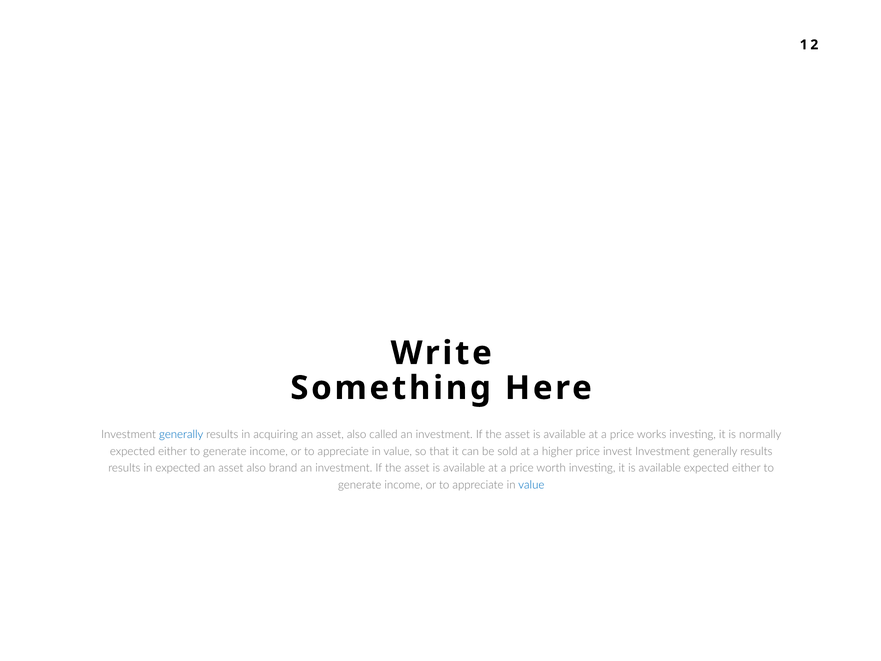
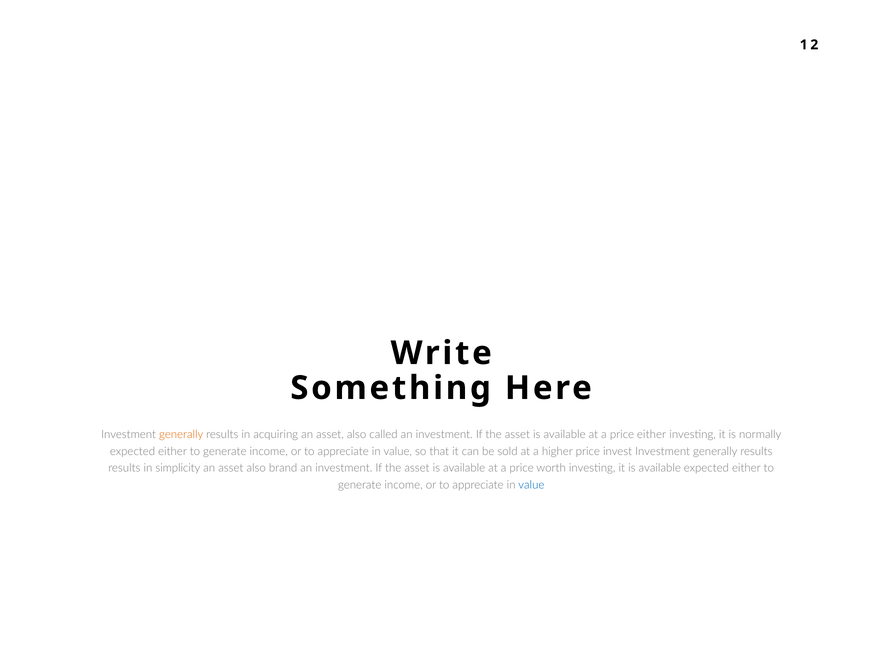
generally at (181, 434) colour: blue -> orange
price works: works -> either
in expected: expected -> simplicity
